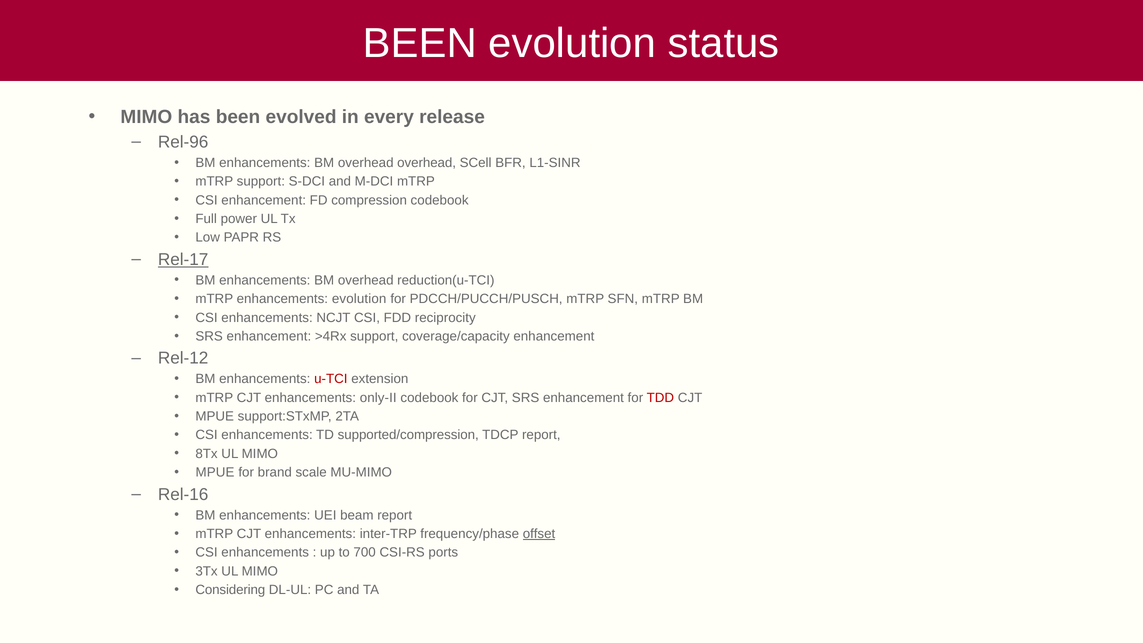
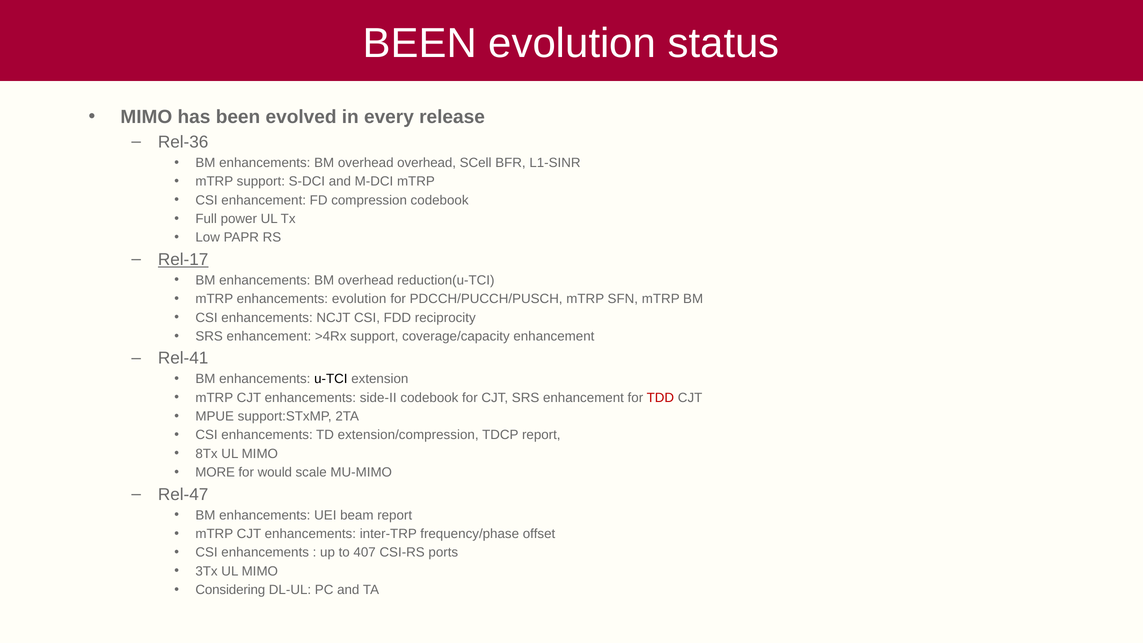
Rel-96: Rel-96 -> Rel-36
Rel-12: Rel-12 -> Rel-41
u-TCI colour: red -> black
only-II: only-II -> side-II
supported/compression: supported/compression -> extension/compression
MPUE at (215, 472): MPUE -> MORE
brand: brand -> would
Rel-16: Rel-16 -> Rel-47
offset underline: present -> none
700: 700 -> 407
